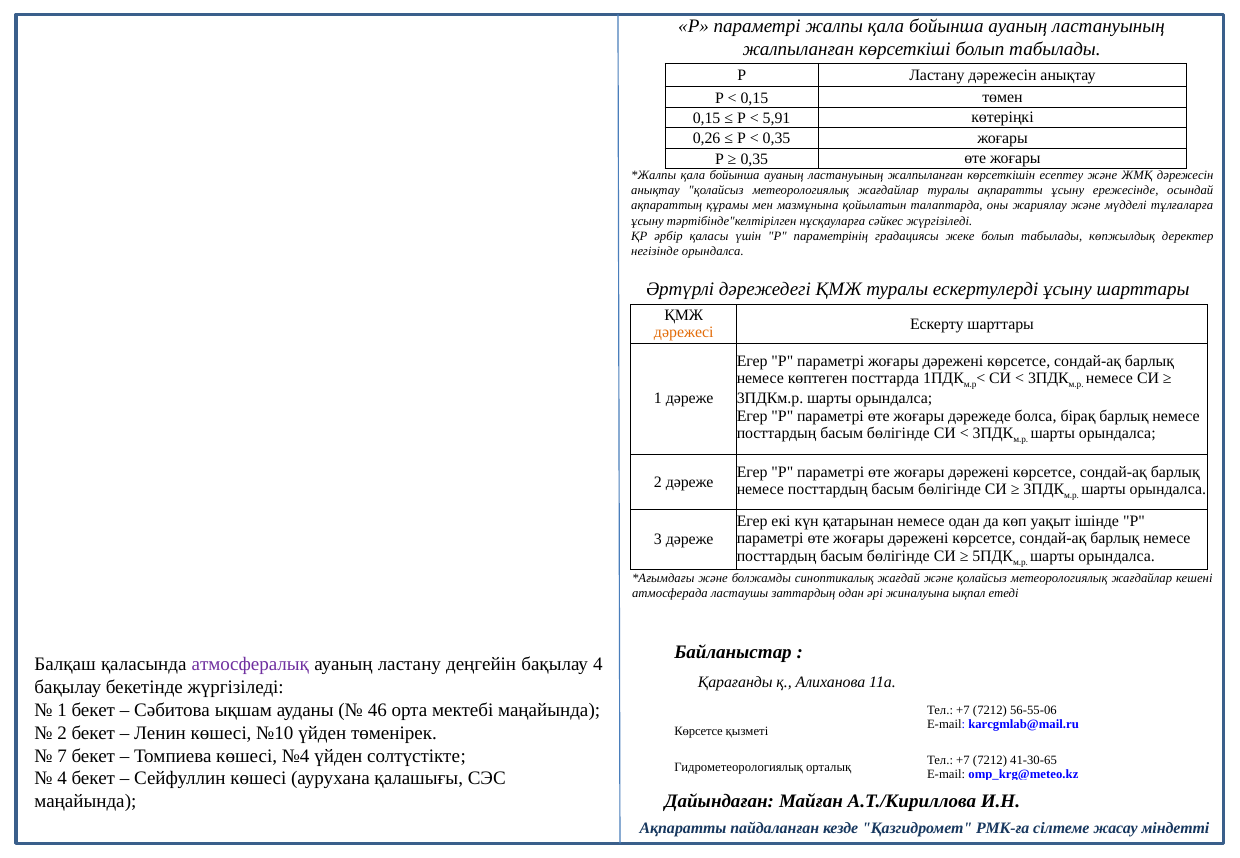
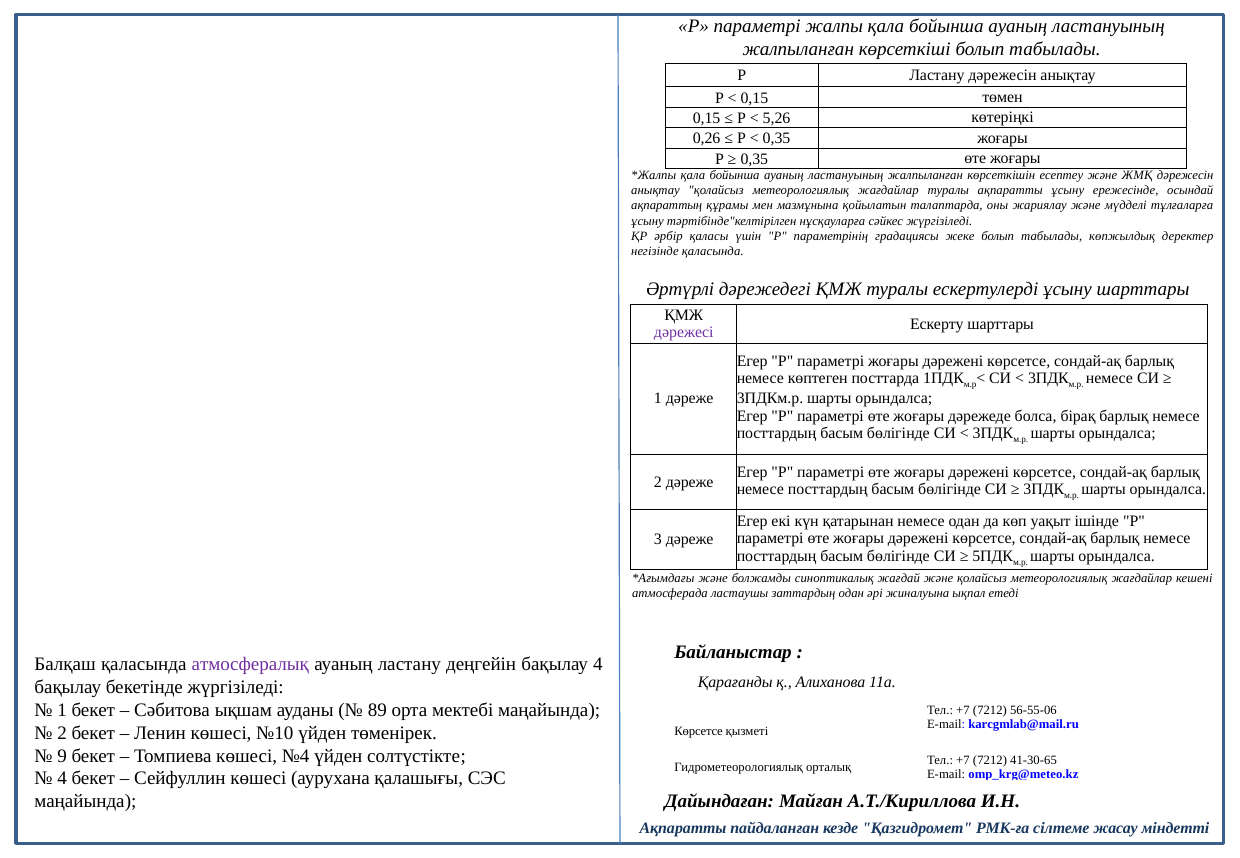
5,91: 5,91 -> 5,26
негізінде орындалса: орындалса -> қаласында
дәрежесі colour: orange -> purple
46: 46 -> 89
7: 7 -> 9
